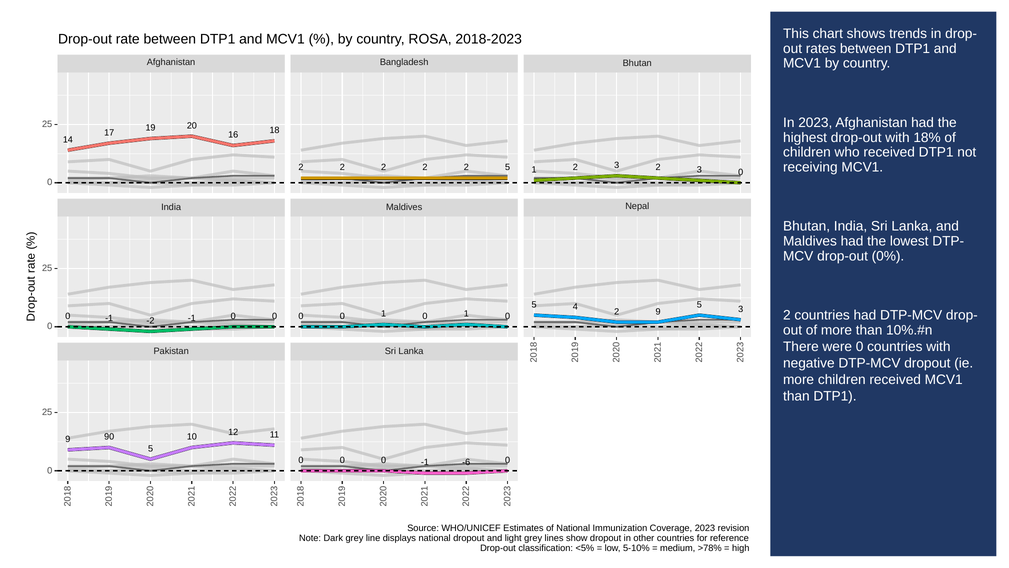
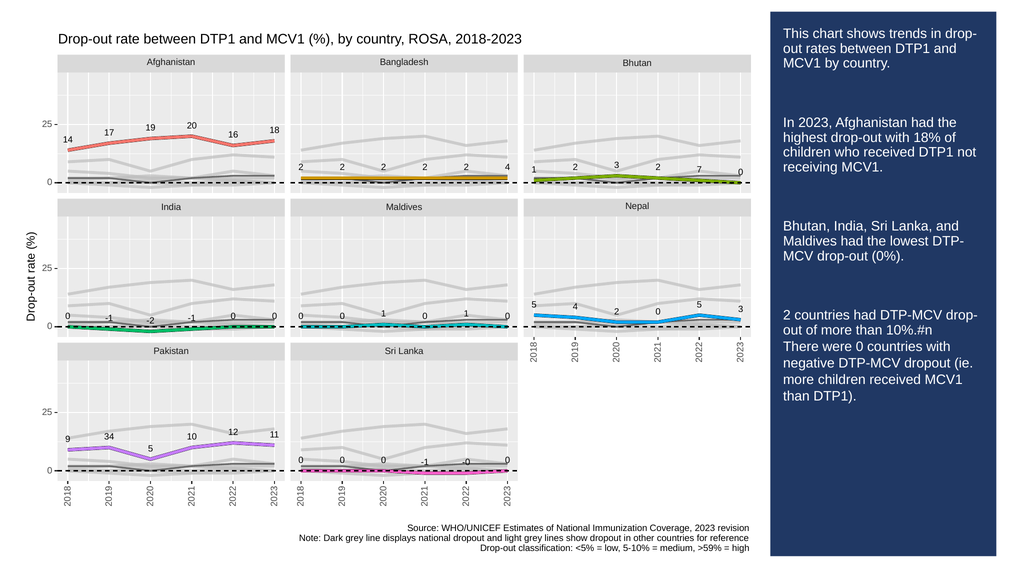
2 5: 5 -> 4
3 2 3: 3 -> 7
9 at (658, 311): 9 -> 0
90: 90 -> 34
-6: -6 -> -0
>78%: >78% -> >59%
